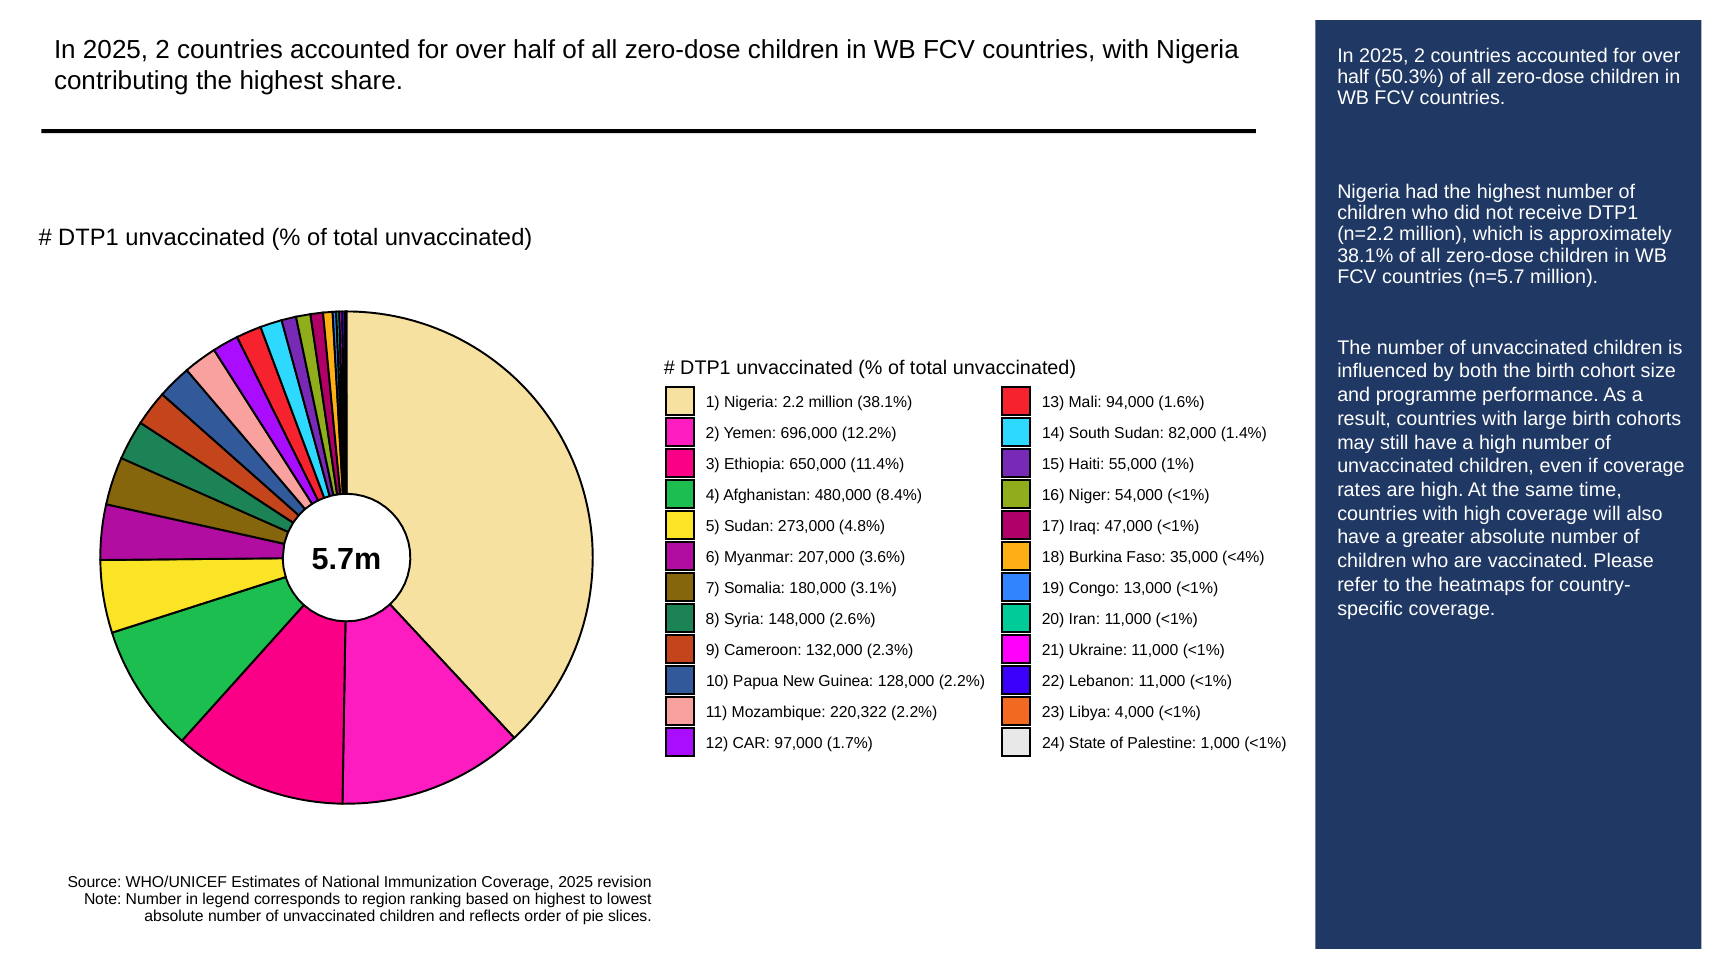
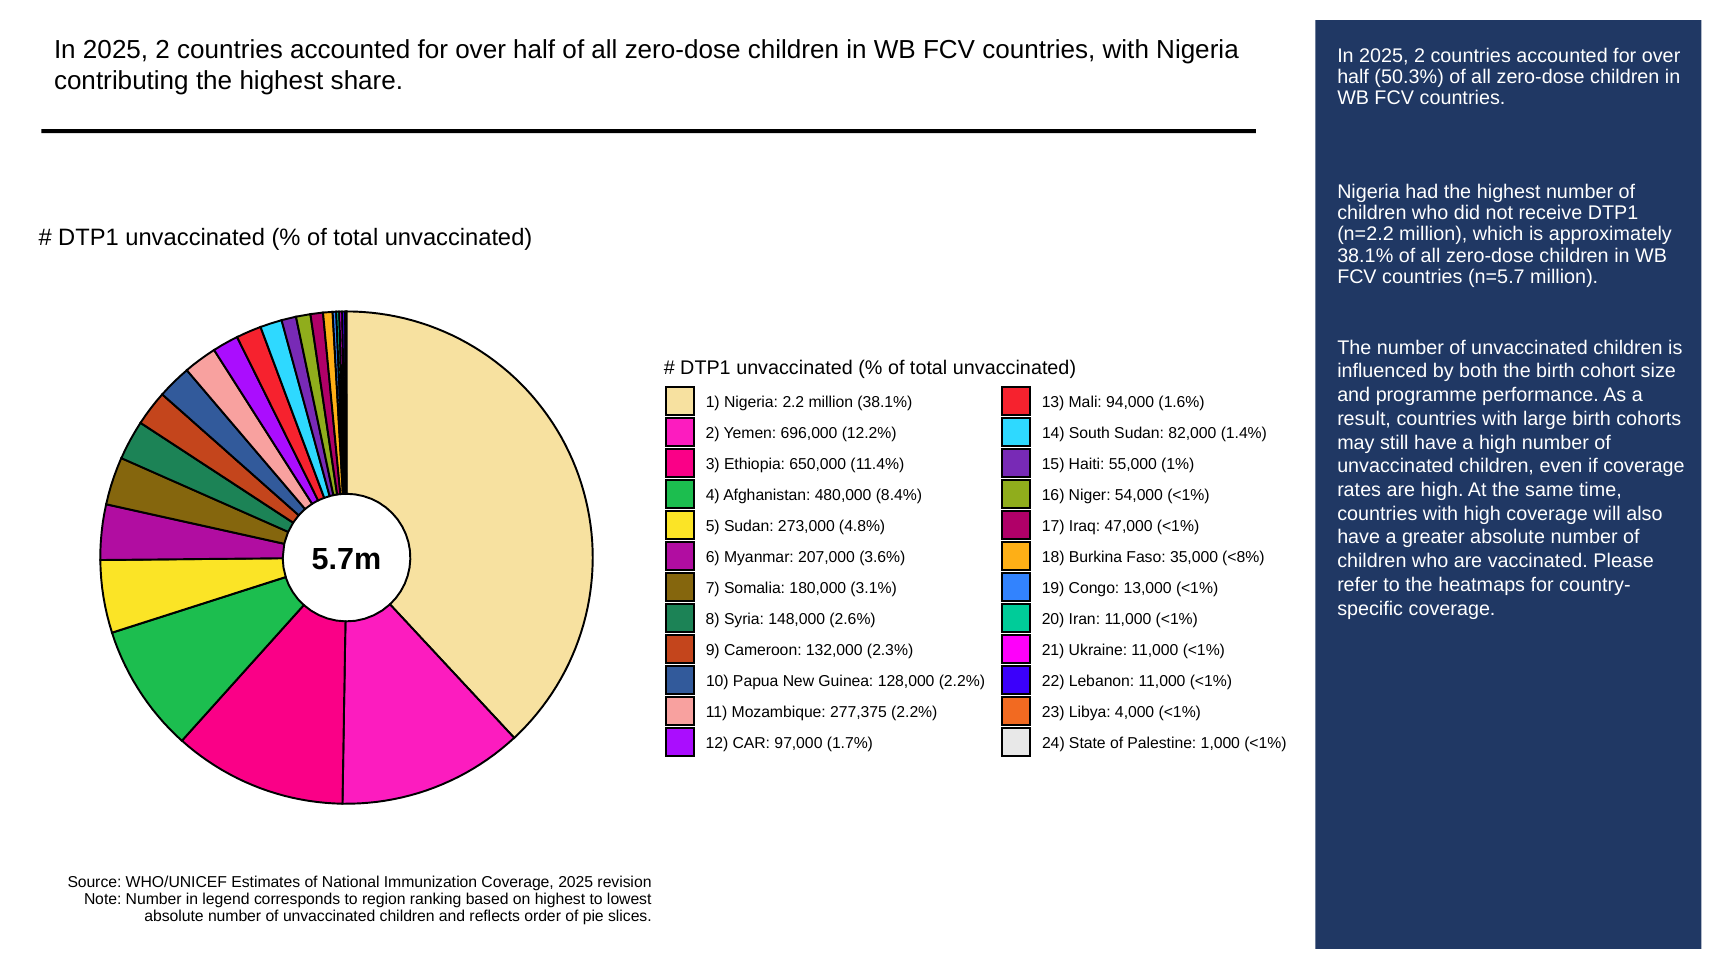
<4%: <4% -> <8%
220,322: 220,322 -> 277,375
